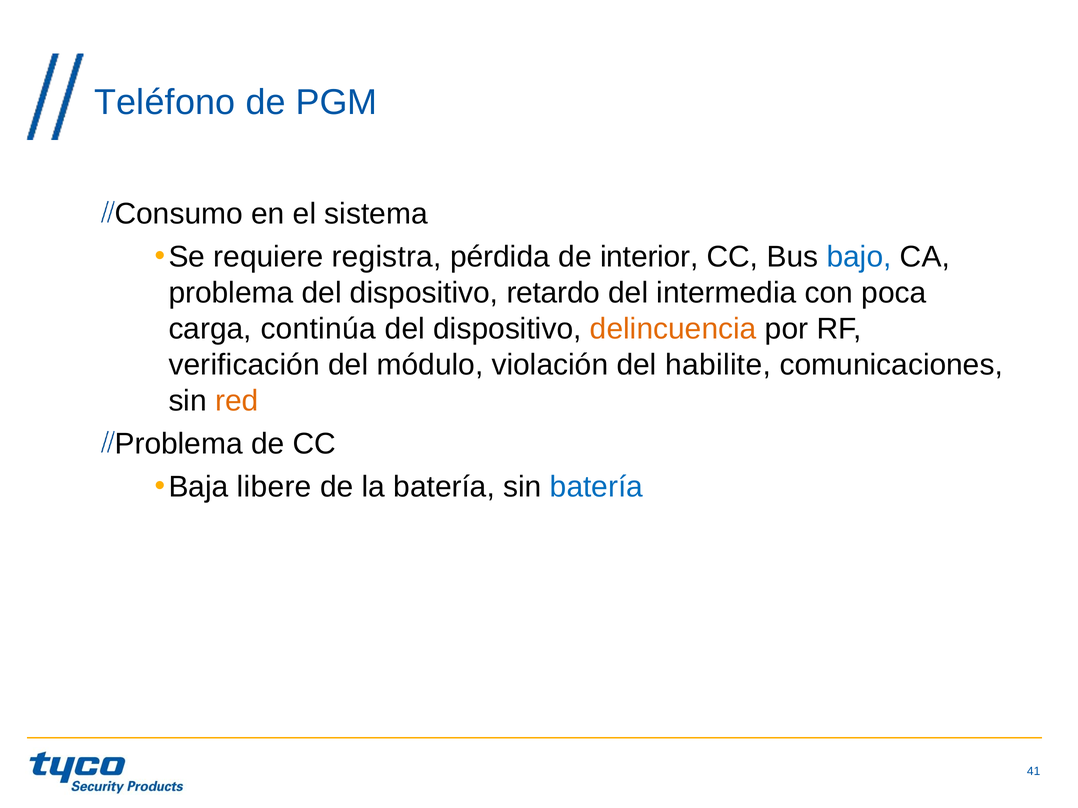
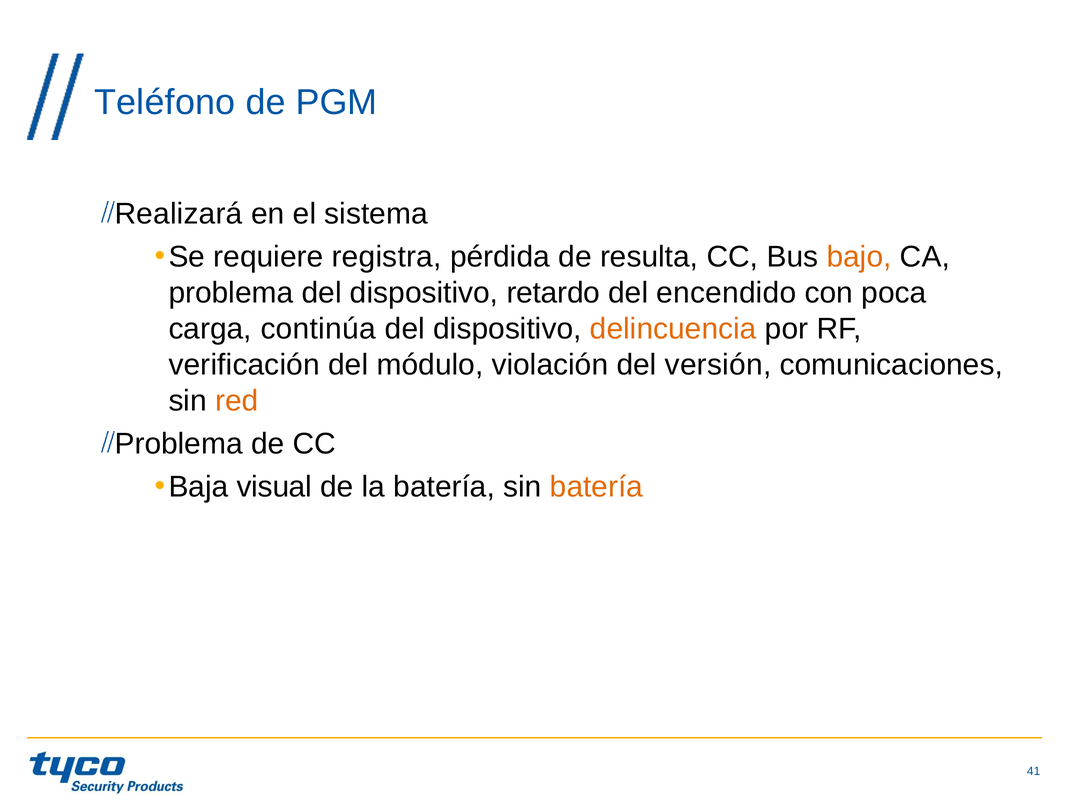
Consumo: Consumo -> Realizará
interior: interior -> resulta
bajo colour: blue -> orange
intermedia: intermedia -> encendido
habilite: habilite -> versión
libere: libere -> visual
batería at (596, 487) colour: blue -> orange
